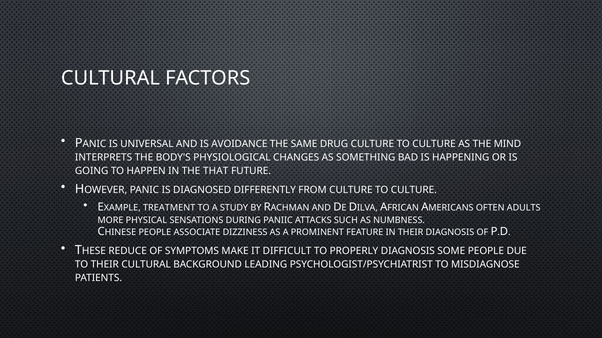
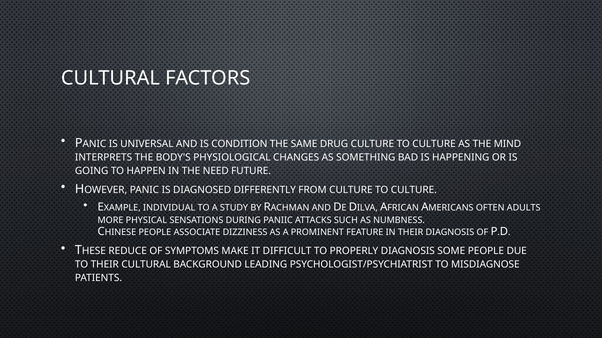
AVOIDANCE: AVOIDANCE -> CONDITION
THAT: THAT -> NEED
TREATMENT: TREATMENT -> INDIVIDUAL
